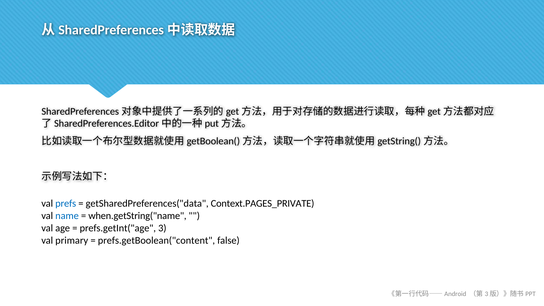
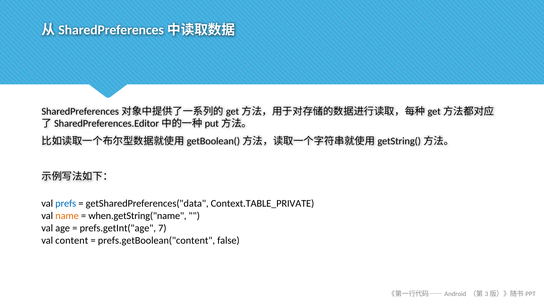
Context.PAGES_PRIVATE: Context.PAGES_PRIVATE -> Context.TABLE_PRIVATE
name colour: blue -> orange
3: 3 -> 7
primary: primary -> content
